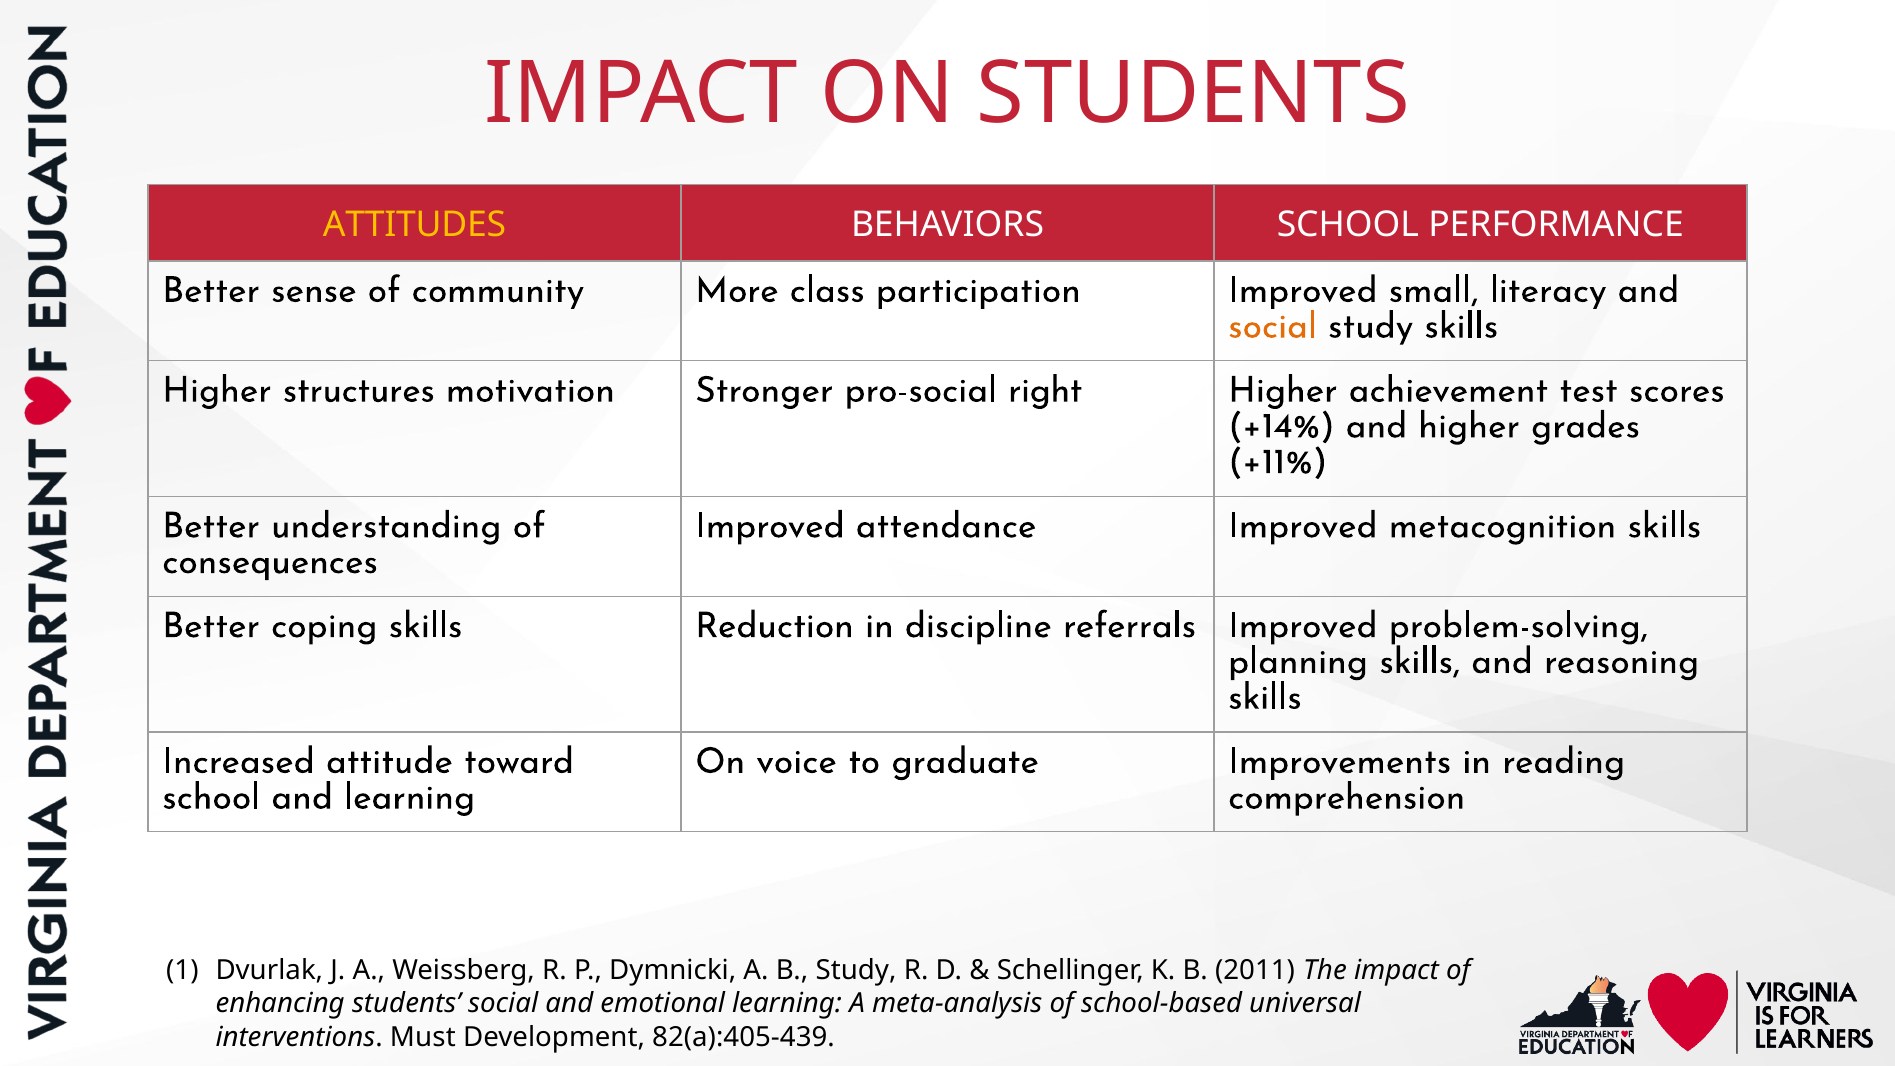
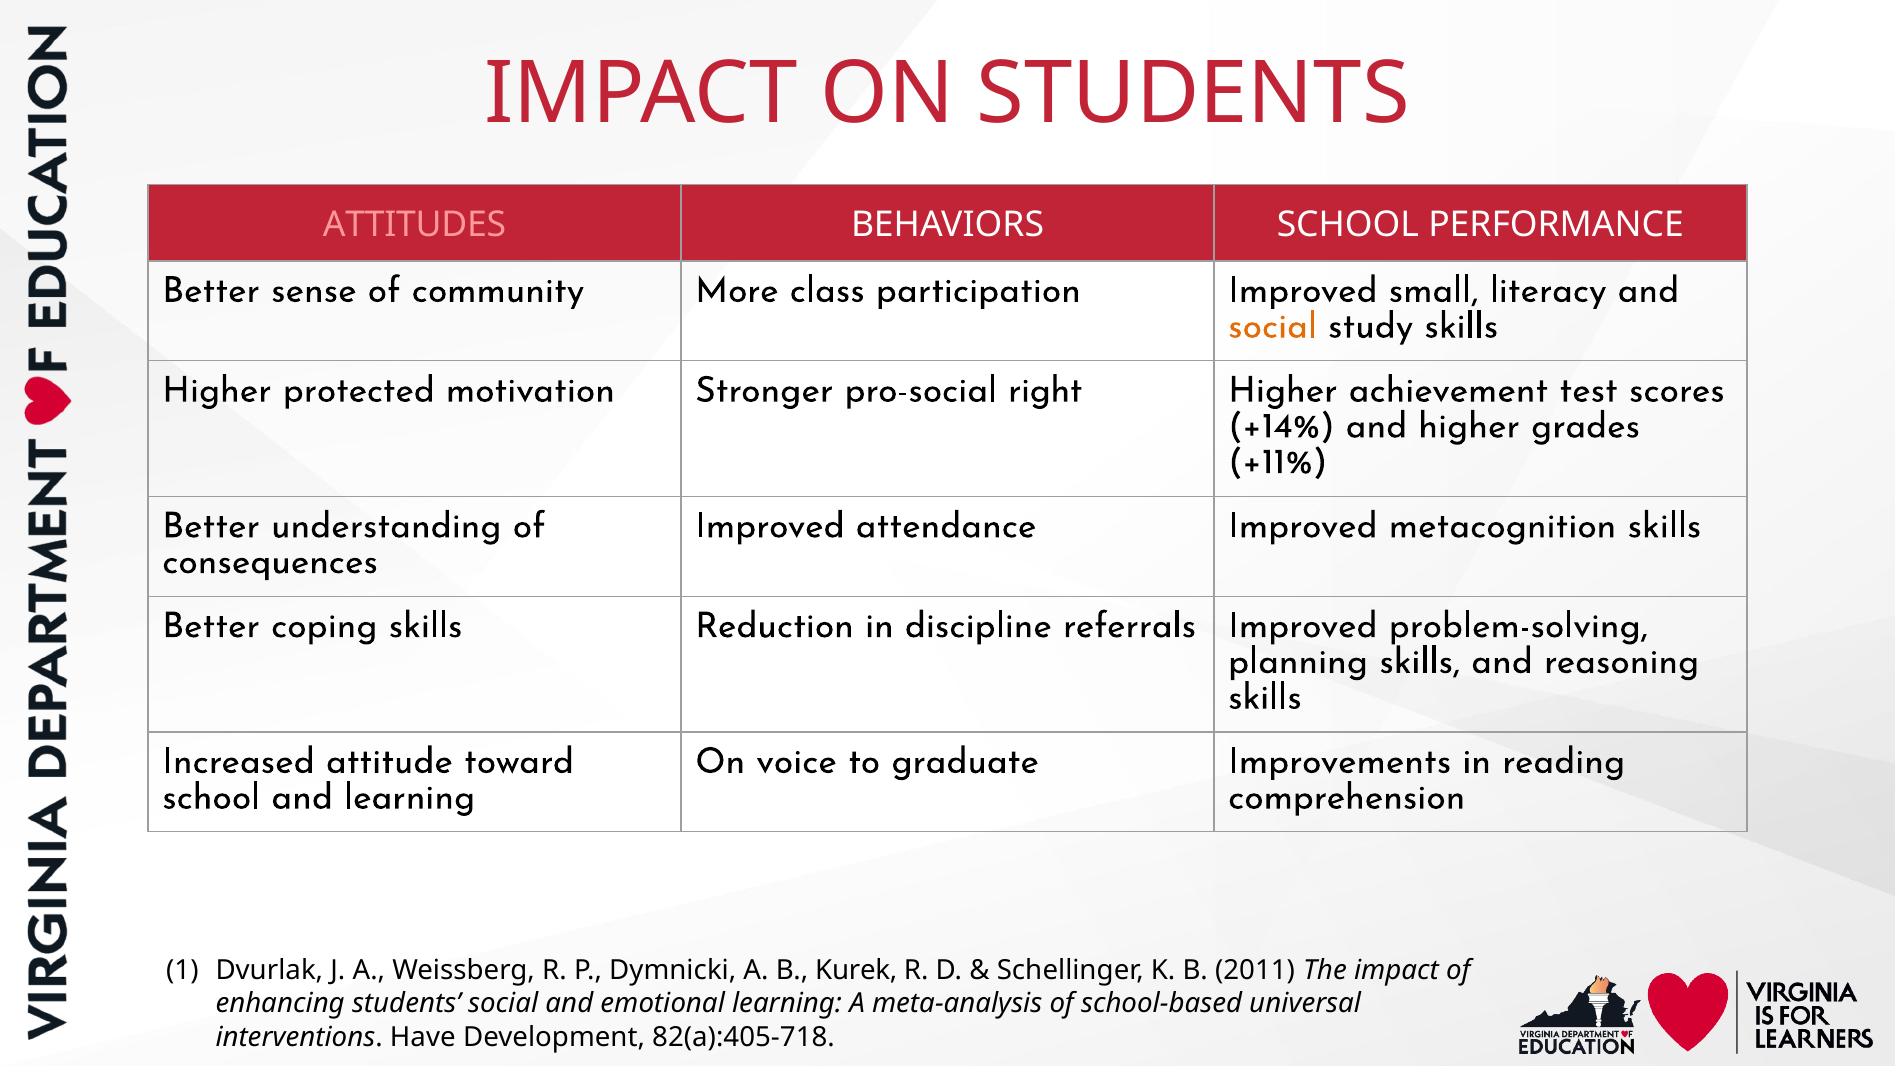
ATTITUDES colour: yellow -> pink
structures: structures -> protected
B Study: Study -> Kurek
Must: Must -> Have
82(a):405-439: 82(a):405-439 -> 82(a):405-718
